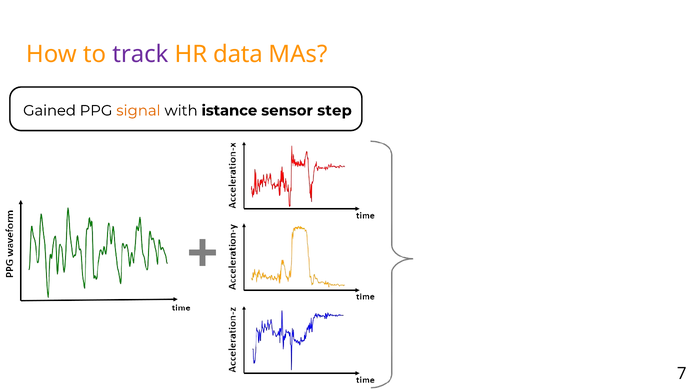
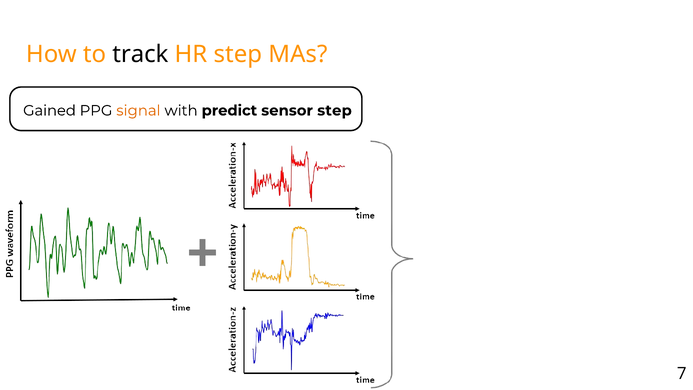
track colour: purple -> black
HR data: data -> step
istance: istance -> predict
